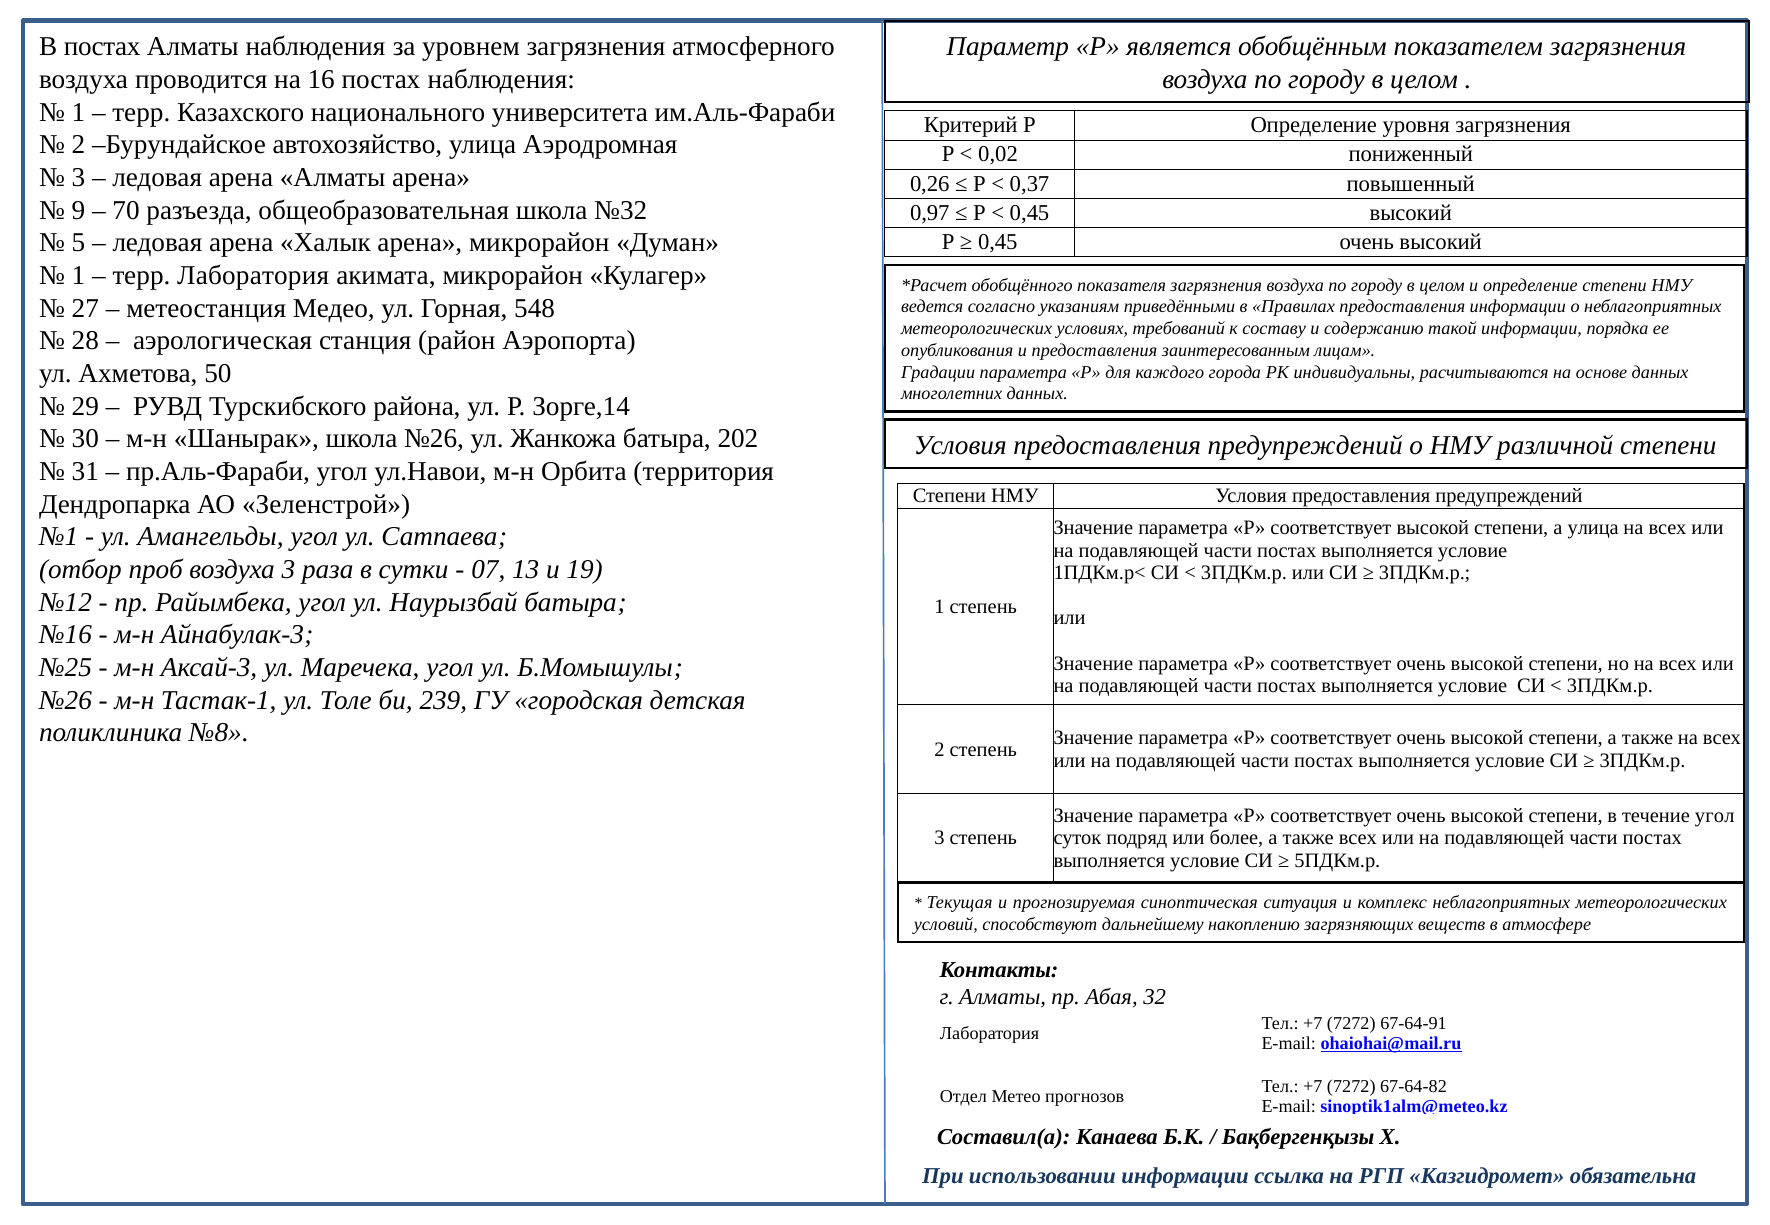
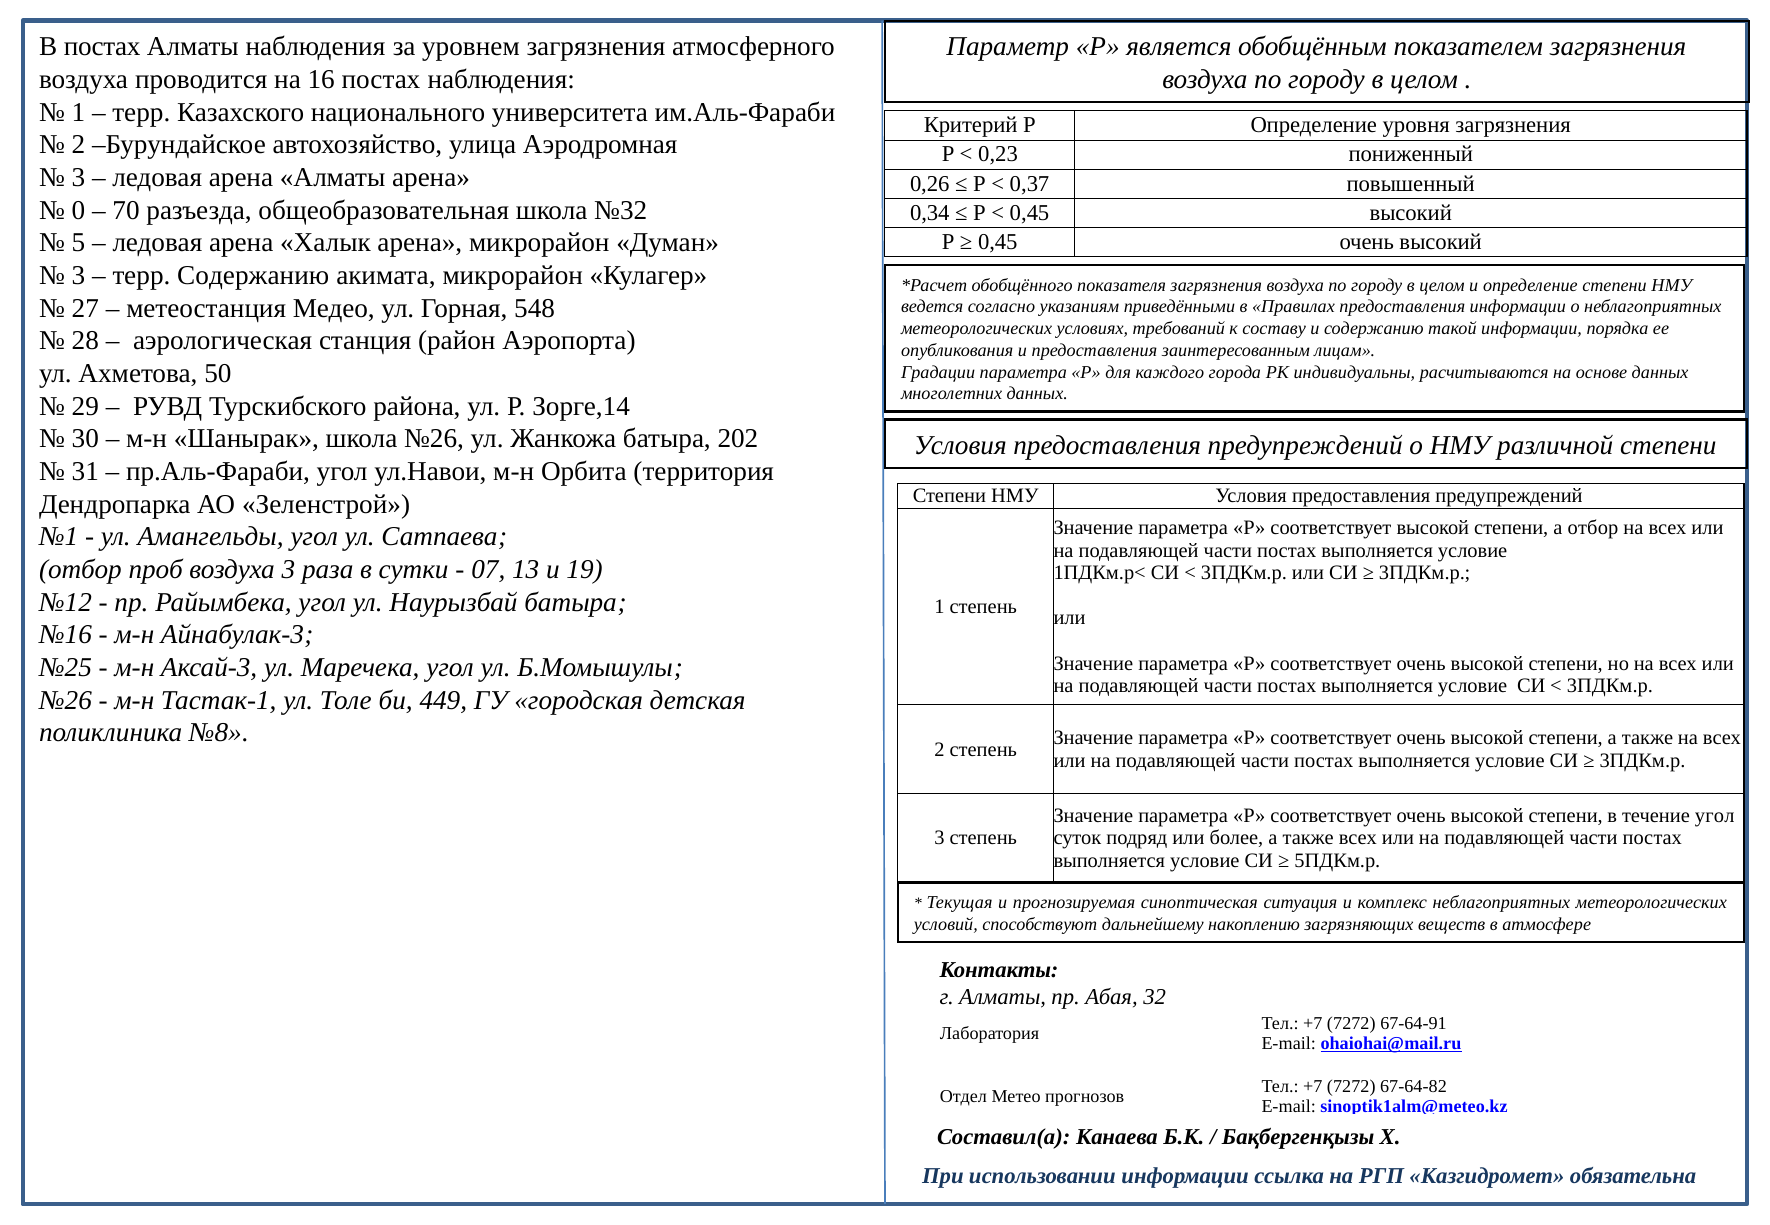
0,02: 0,02 -> 0,23
9: 9 -> 0
0,97: 0,97 -> 0,34
1 at (79, 276): 1 -> 3
терр Лаборатория: Лаборатория -> Содержанию
а улица: улица -> отбор
239: 239 -> 449
